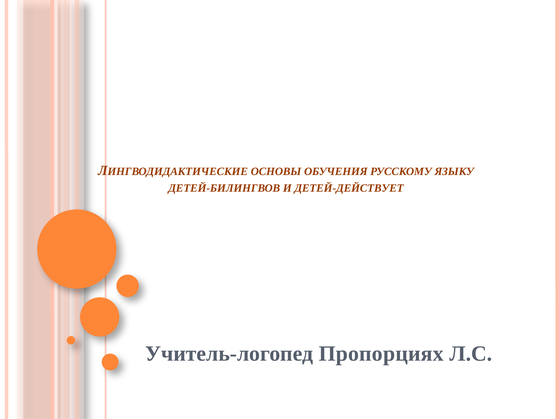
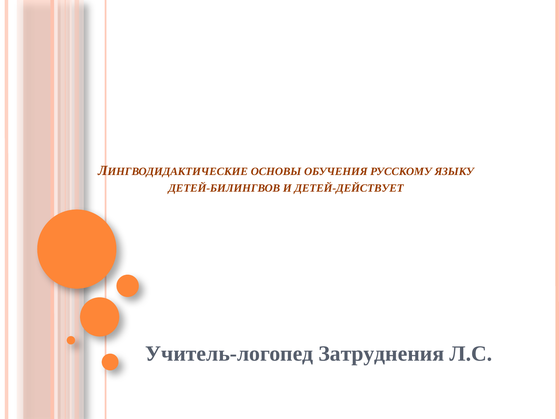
Пропорциях: Пропорциях -> Затруднения
